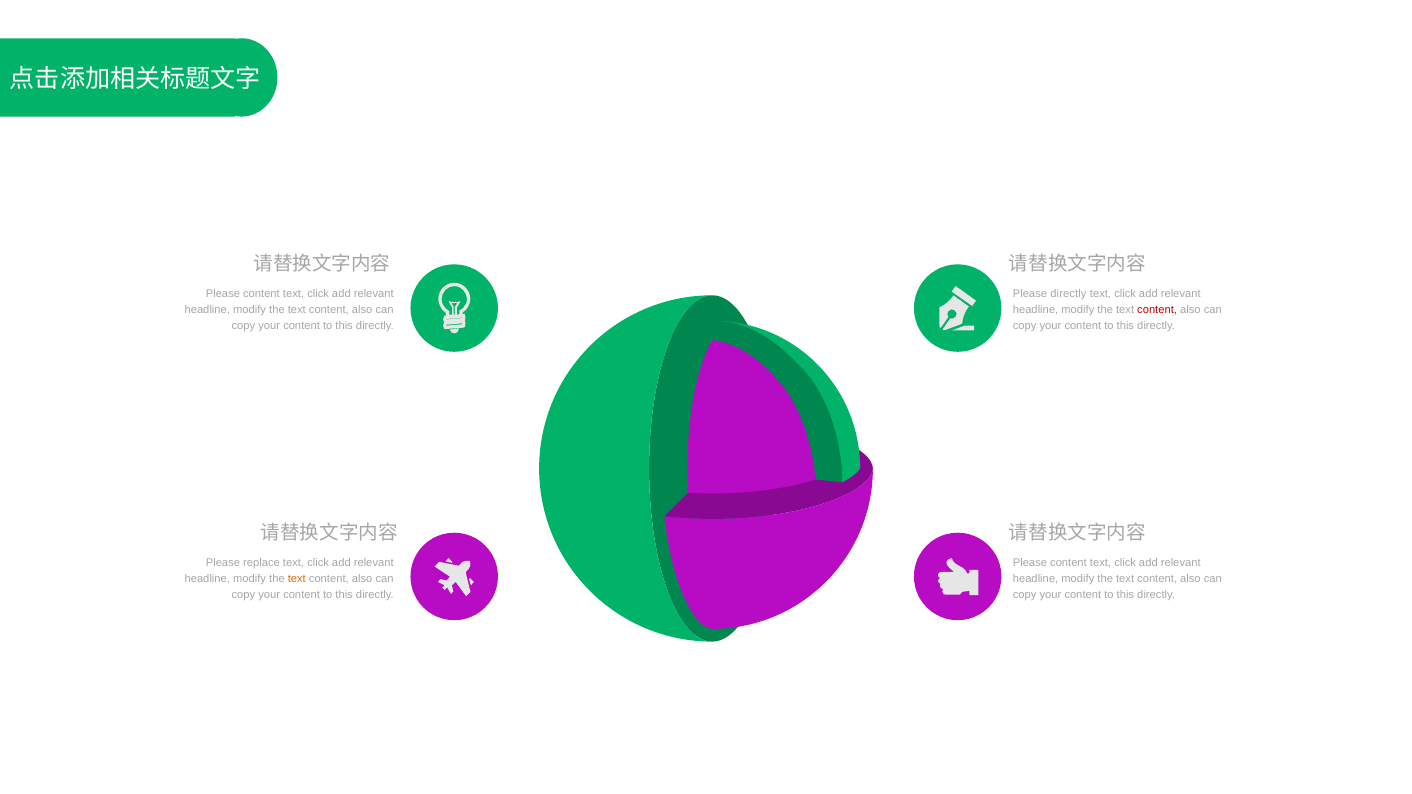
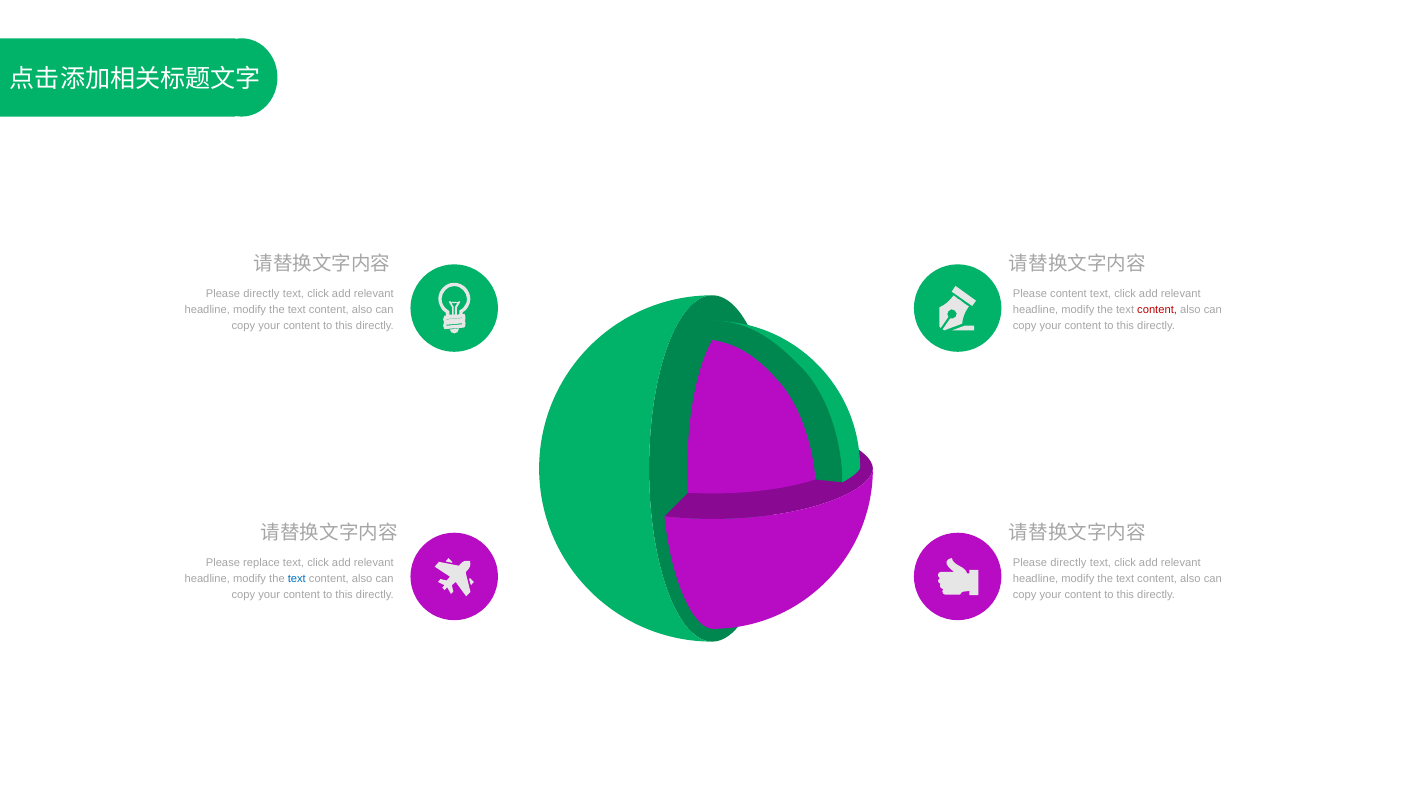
content at (261, 294): content -> directly
Please directly: directly -> content
content at (1068, 562): content -> directly
text at (297, 578) colour: orange -> blue
